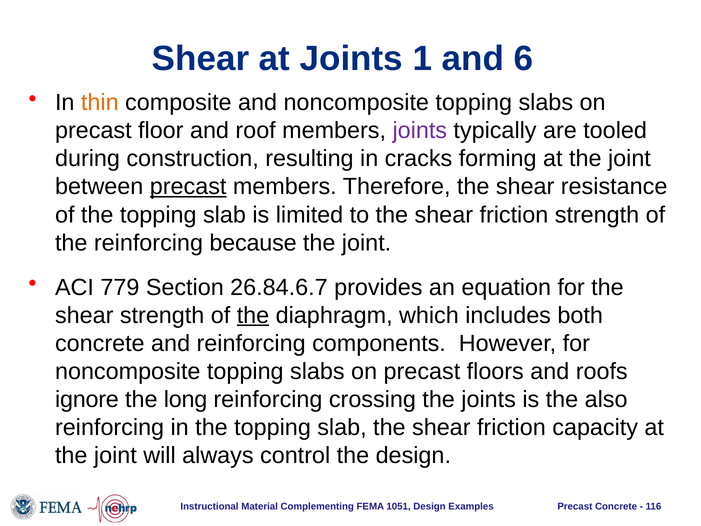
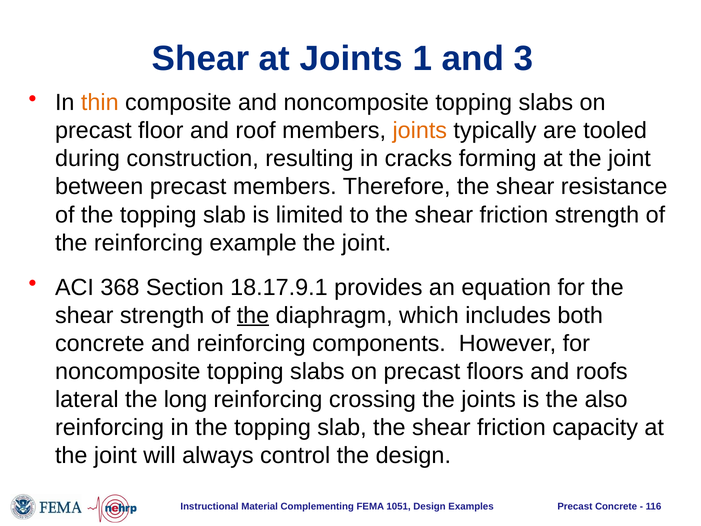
6: 6 -> 3
joints at (420, 131) colour: purple -> orange
precast at (188, 187) underline: present -> none
because: because -> example
779: 779 -> 368
26.84.6.7: 26.84.6.7 -> 18.17.9.1
ignore: ignore -> lateral
